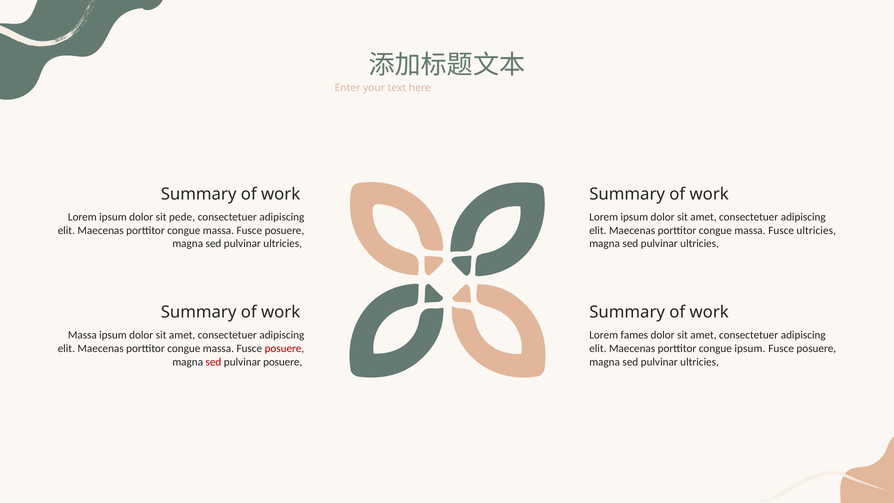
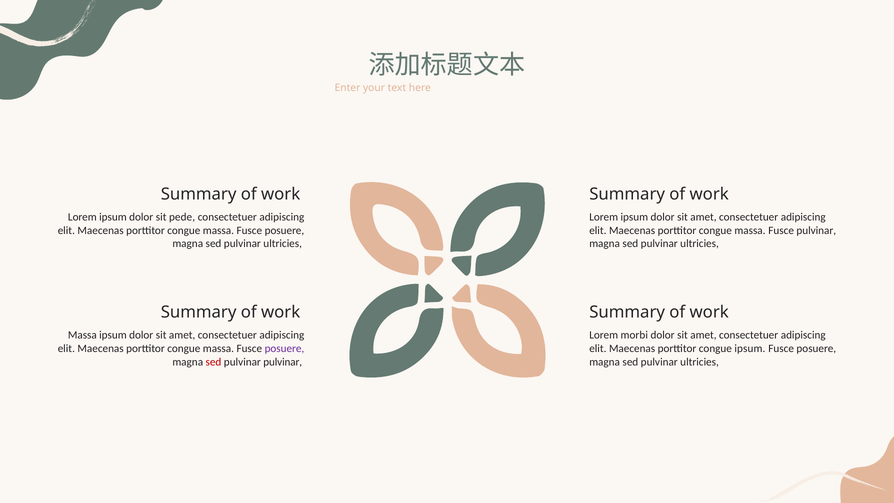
Fusce ultricies: ultricies -> pulvinar
fames: fames -> morbi
posuere at (284, 348) colour: red -> purple
pulvinar posuere: posuere -> pulvinar
